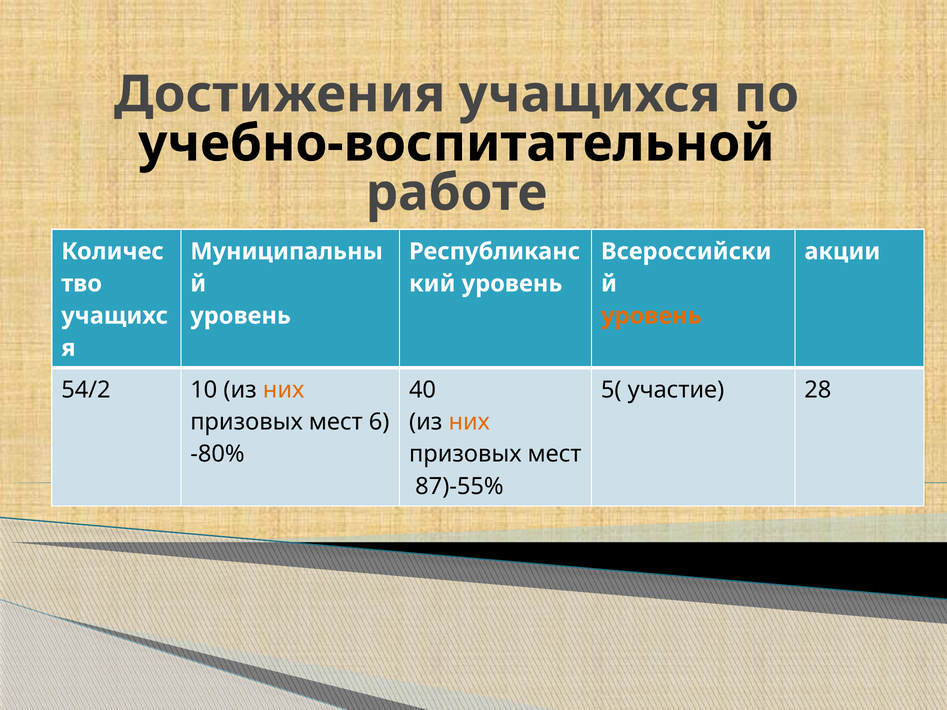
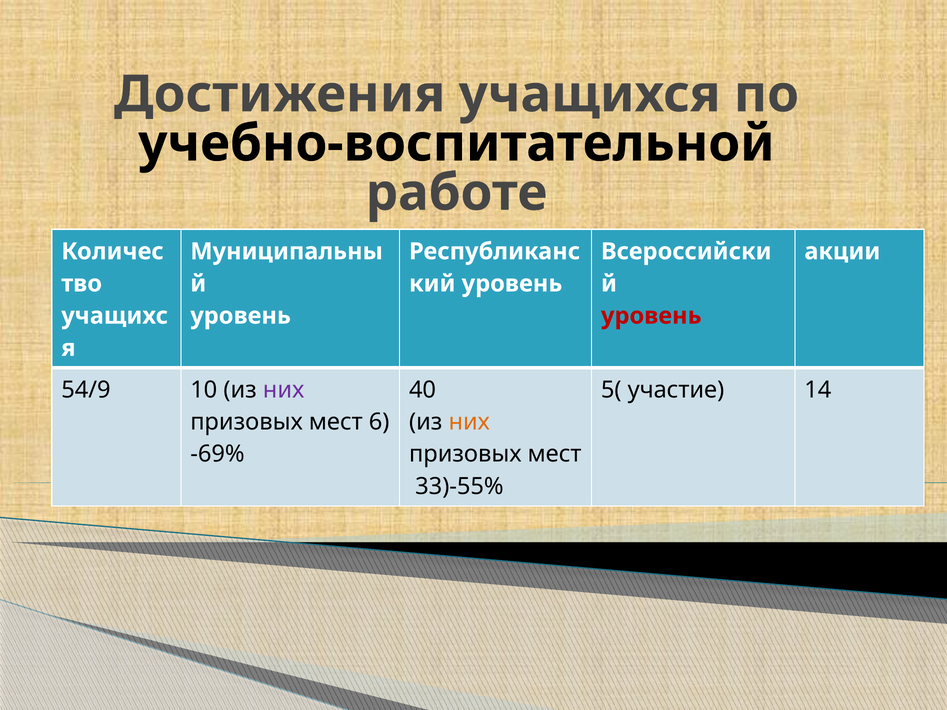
уровень at (651, 316) colour: orange -> red
54/2: 54/2 -> 54/9
них at (284, 390) colour: orange -> purple
28: 28 -> 14
-80%: -80% -> -69%
87)-55%: 87)-55% -> 33)-55%
